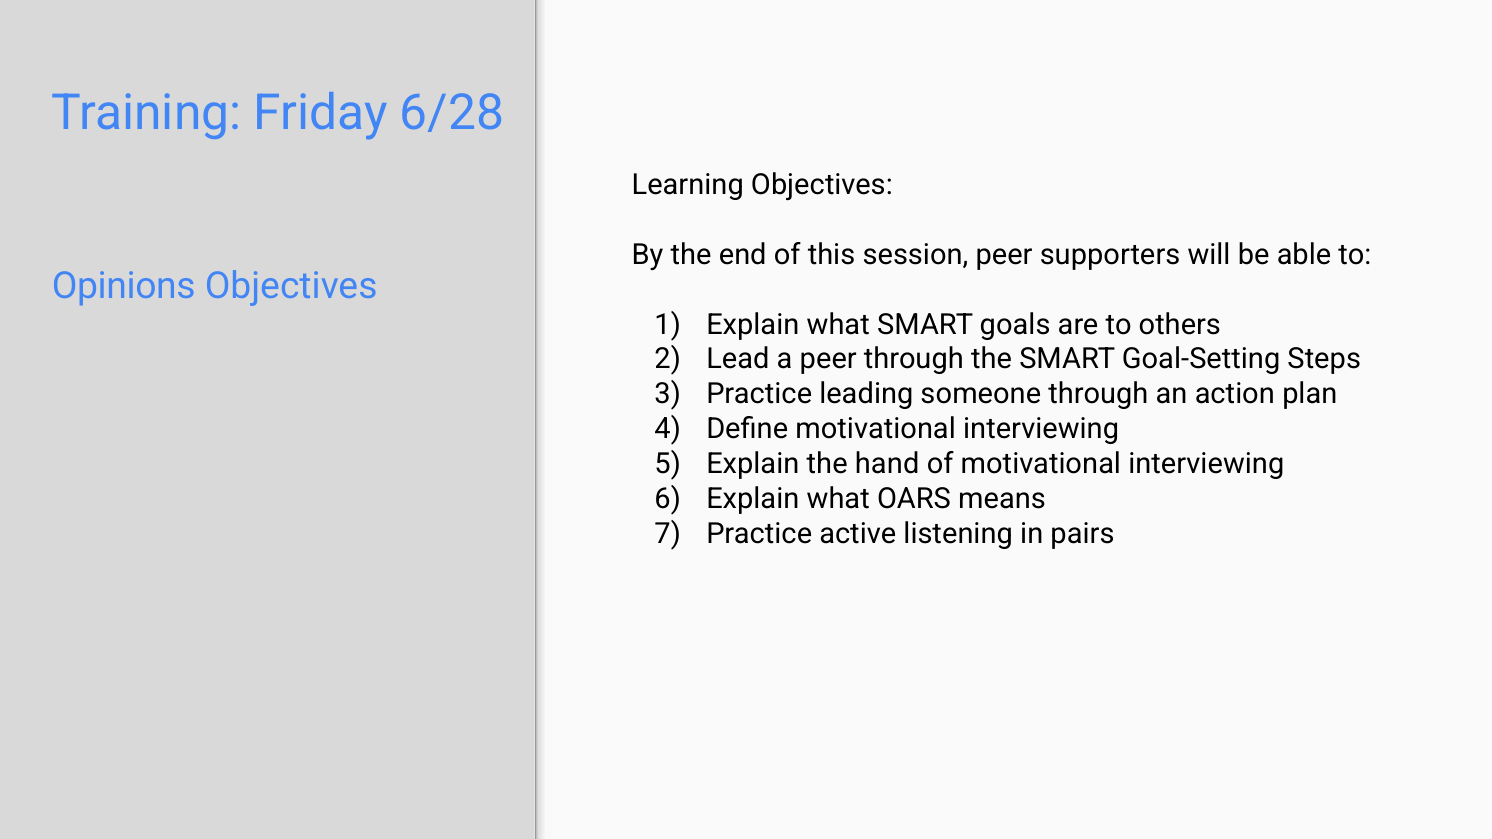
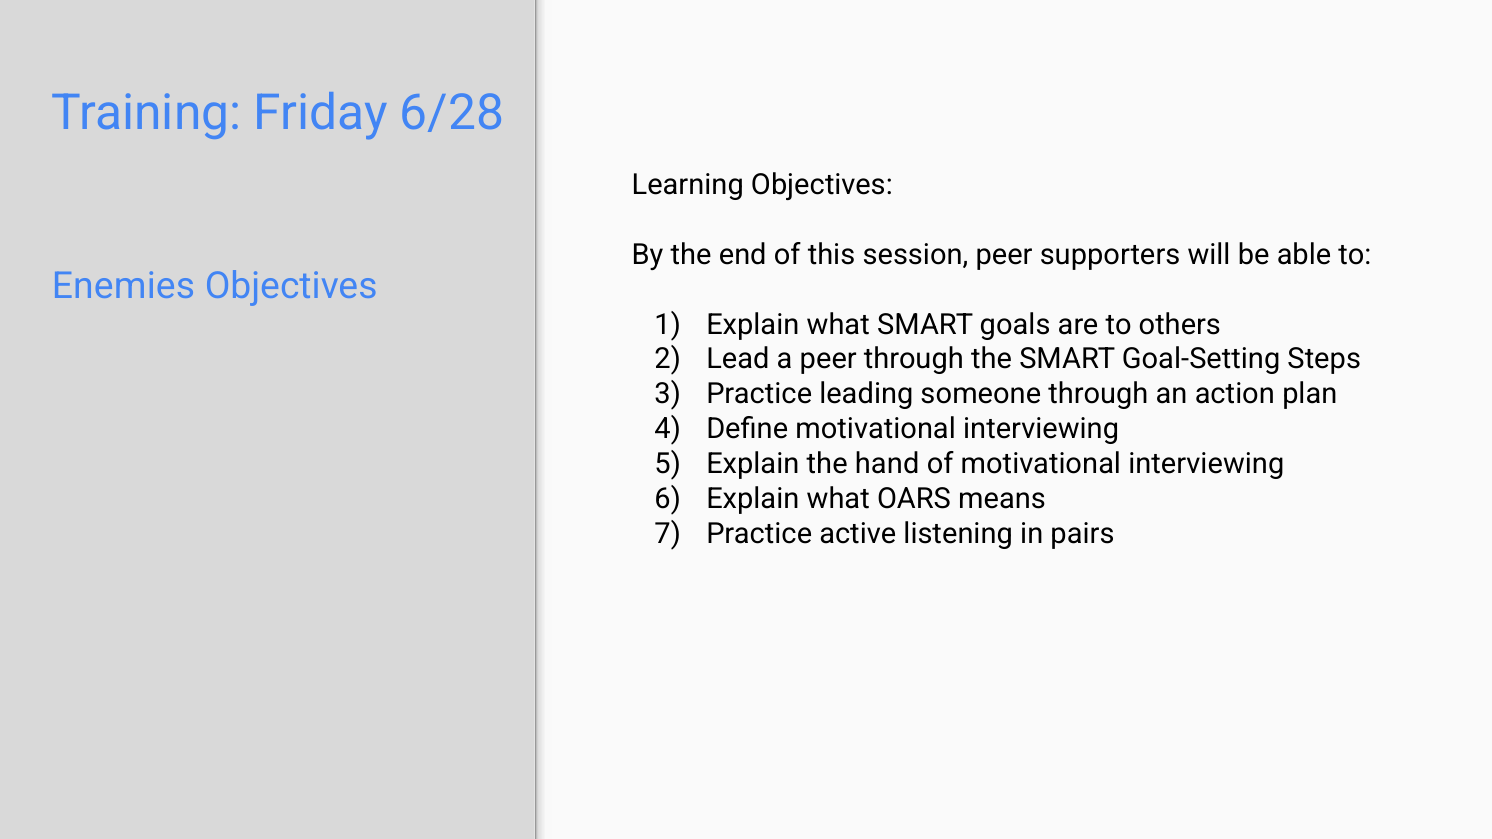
Opinions: Opinions -> Enemies
